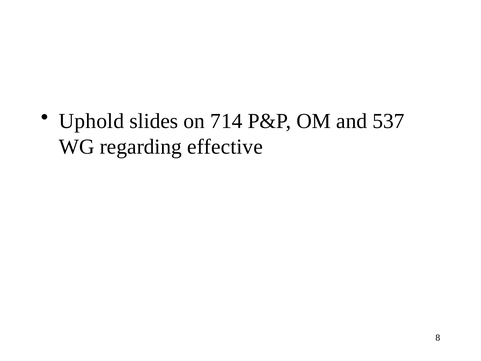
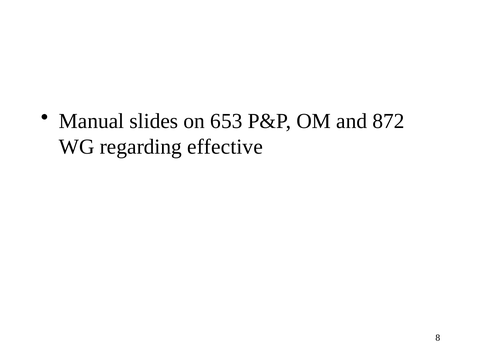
Uphold: Uphold -> Manual
714: 714 -> 653
537: 537 -> 872
